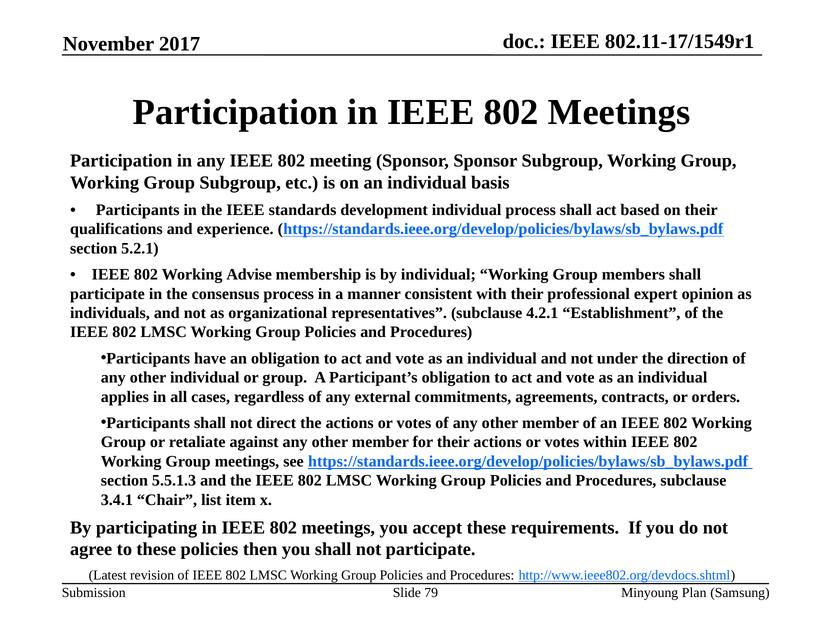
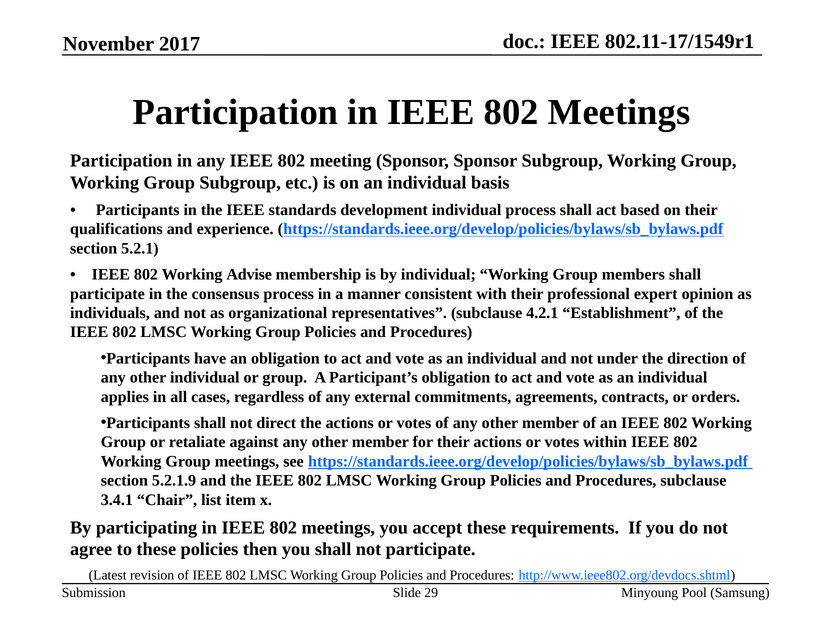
5.5.1.3: 5.5.1.3 -> 5.2.1.9
79: 79 -> 29
Plan: Plan -> Pool
